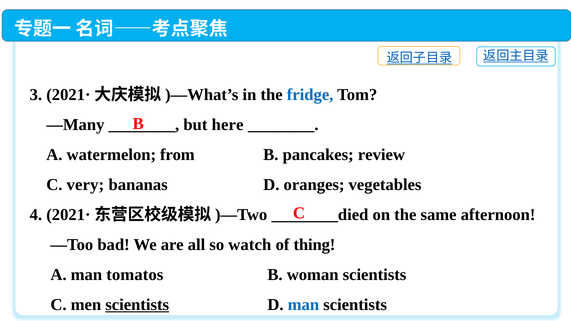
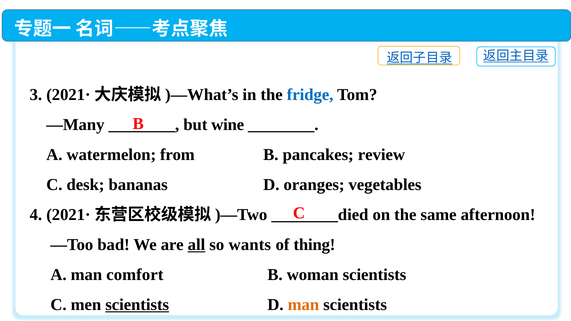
here: here -> wine
very: very -> desk
all underline: none -> present
watch: watch -> wants
tomatos: tomatos -> comfort
man at (303, 305) colour: blue -> orange
